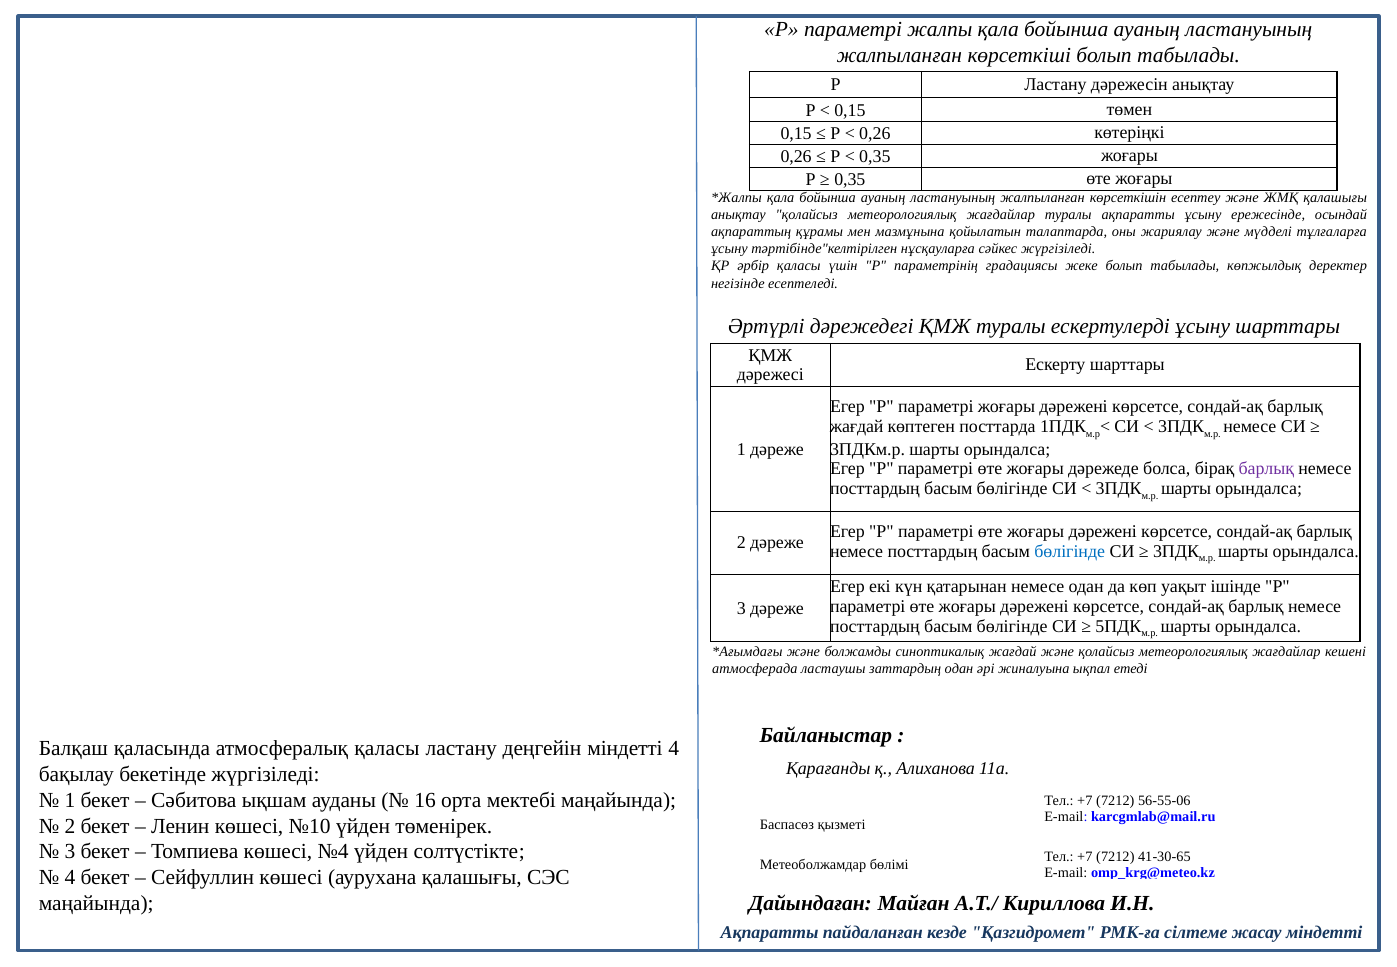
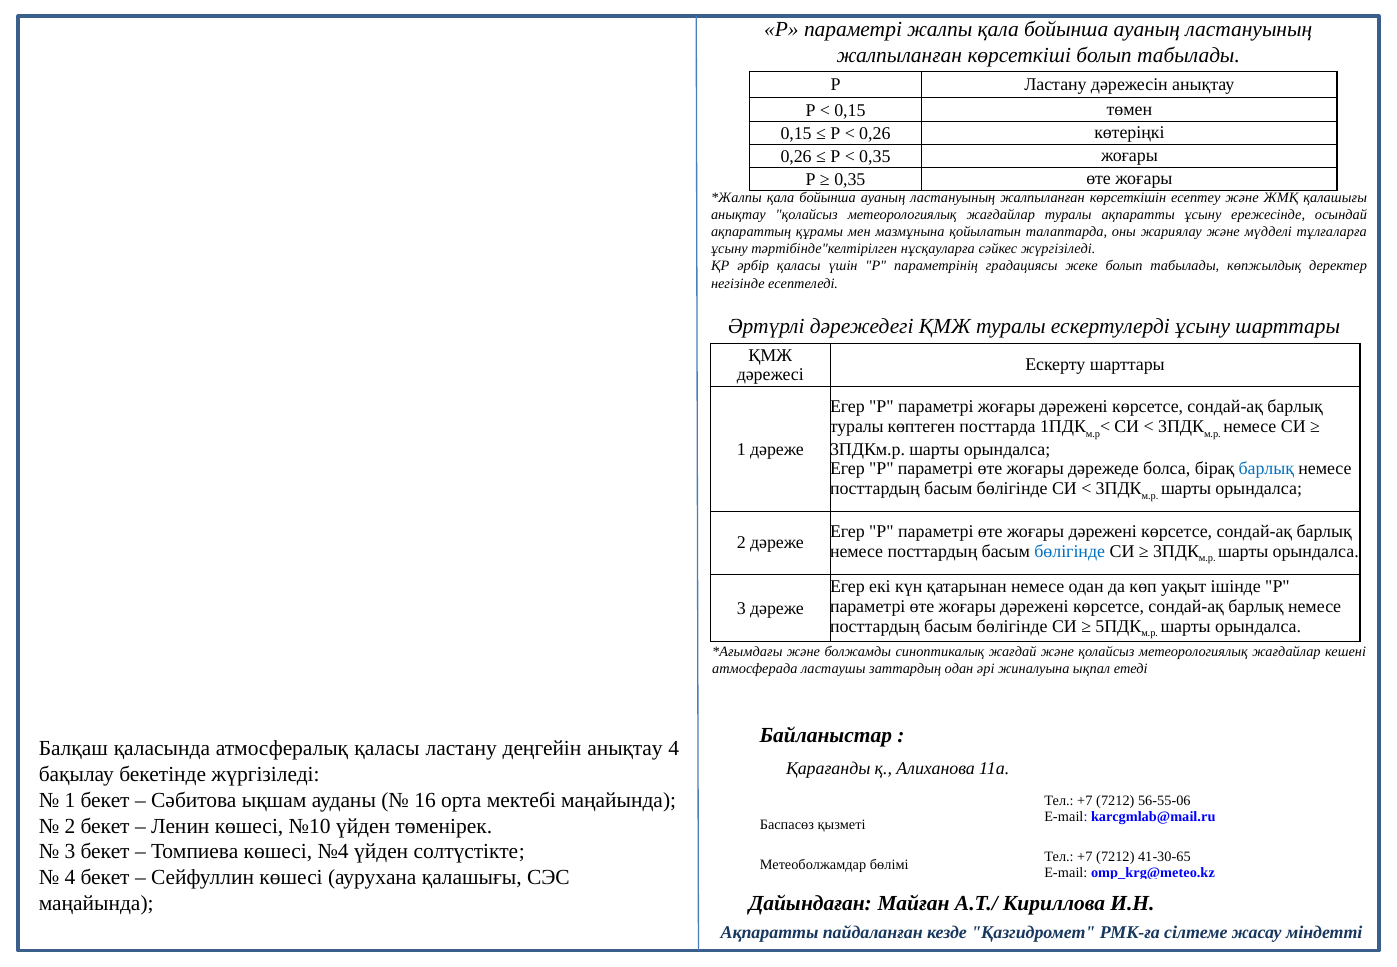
жағдай at (857, 427): жағдай -> туралы
барлық at (1266, 469) colour: purple -> blue
деңгейін міндетті: міндетті -> анықтау
